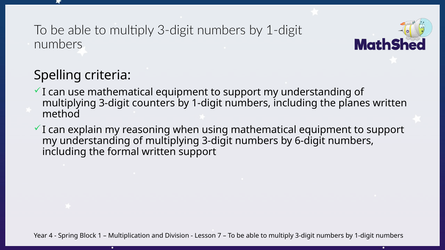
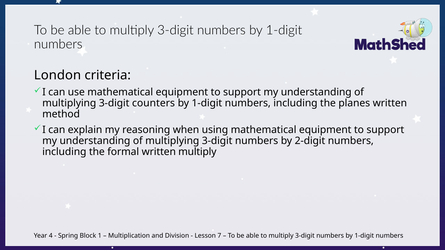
Spelling: Spelling -> London
6-digit: 6-digit -> 2-digit
written support: support -> multiply
